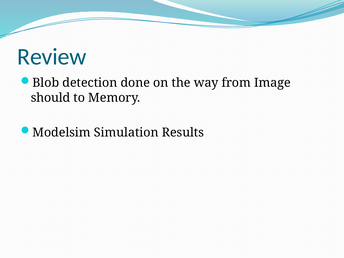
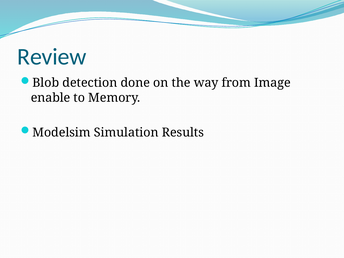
should: should -> enable
